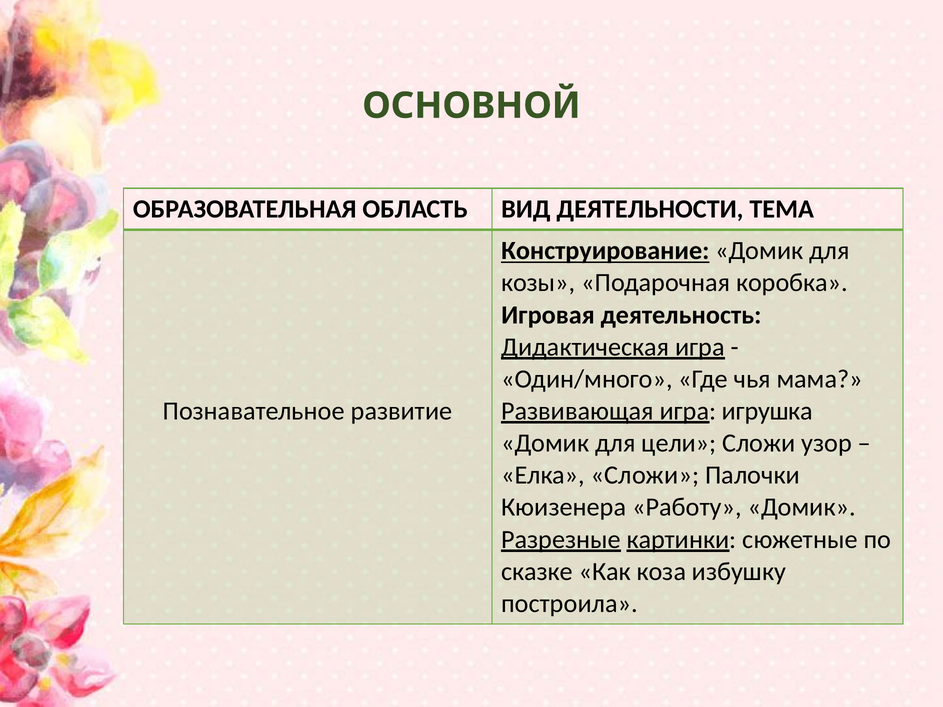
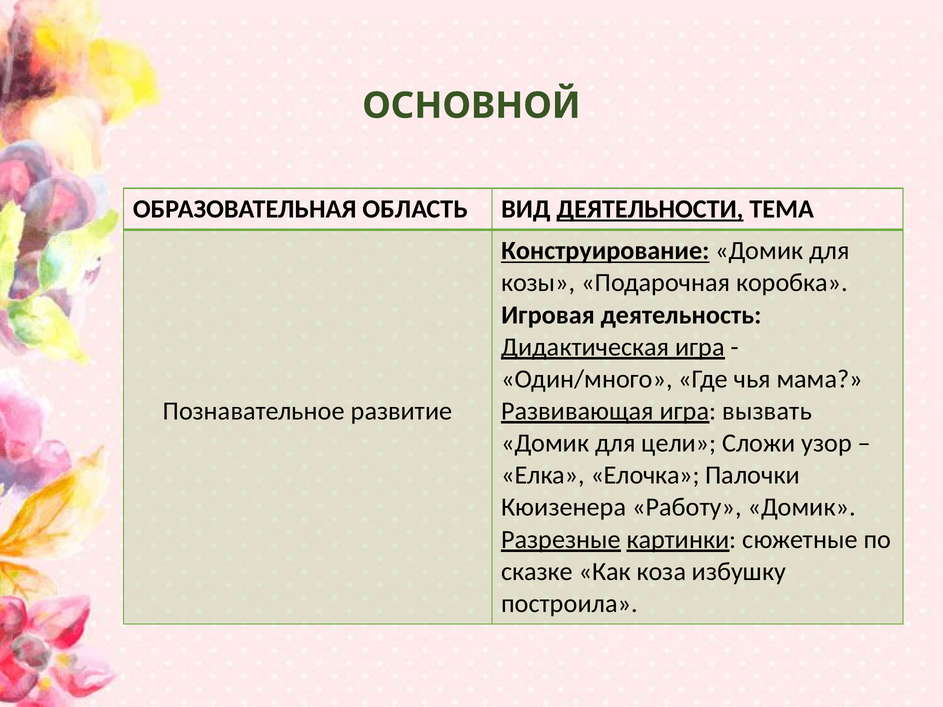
ДЕЯТЕЛЬНОСТИ underline: none -> present
игрушка: игрушка -> вызвать
Елка Сложи: Сложи -> Елочка
